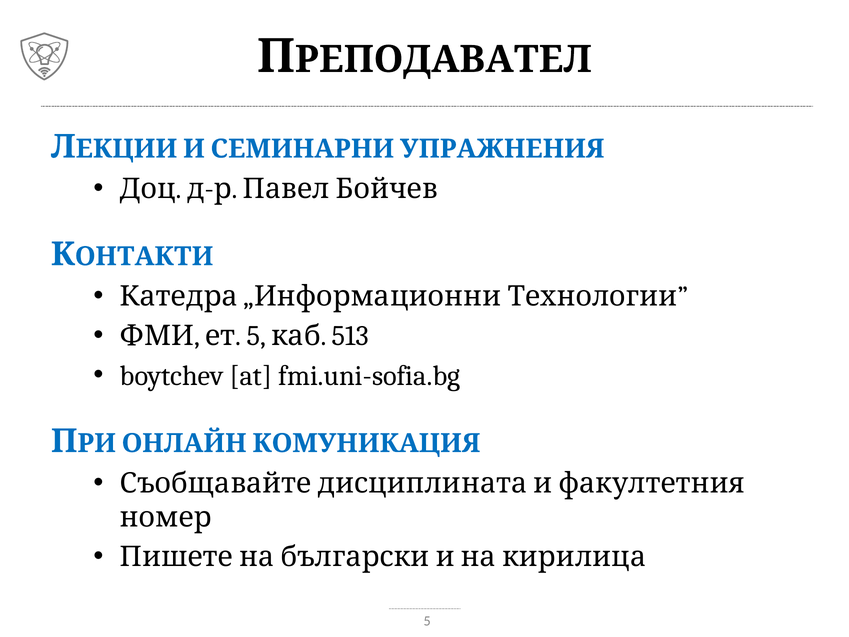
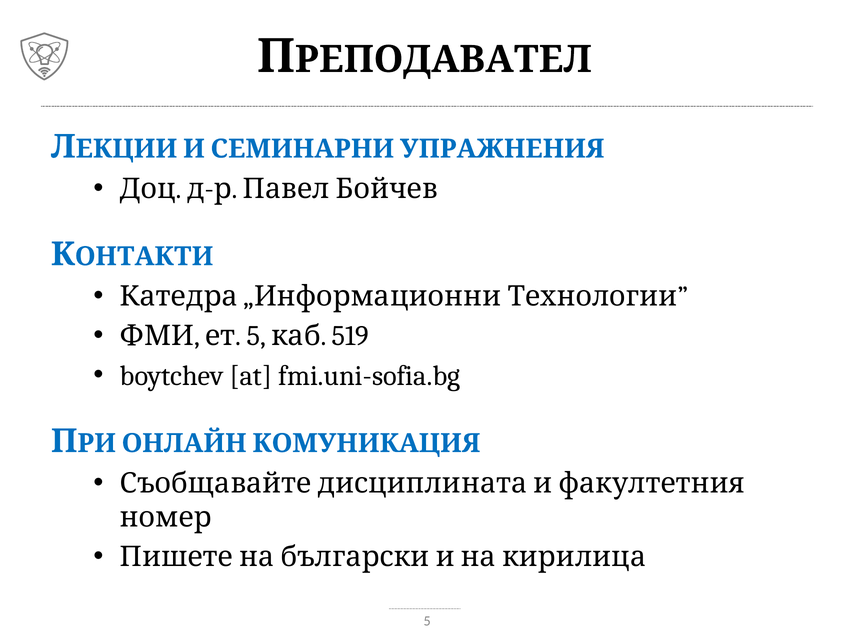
513: 513 -> 519
